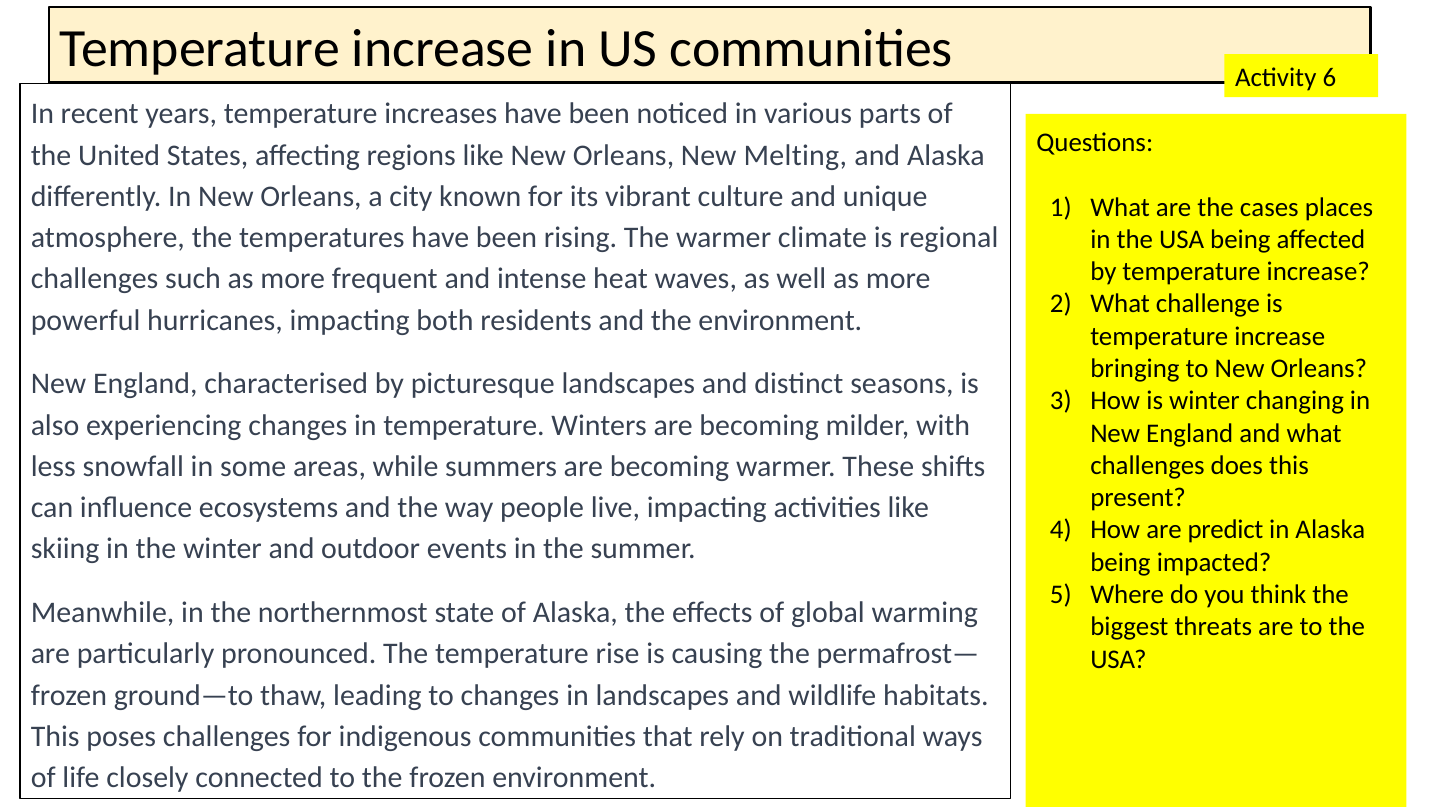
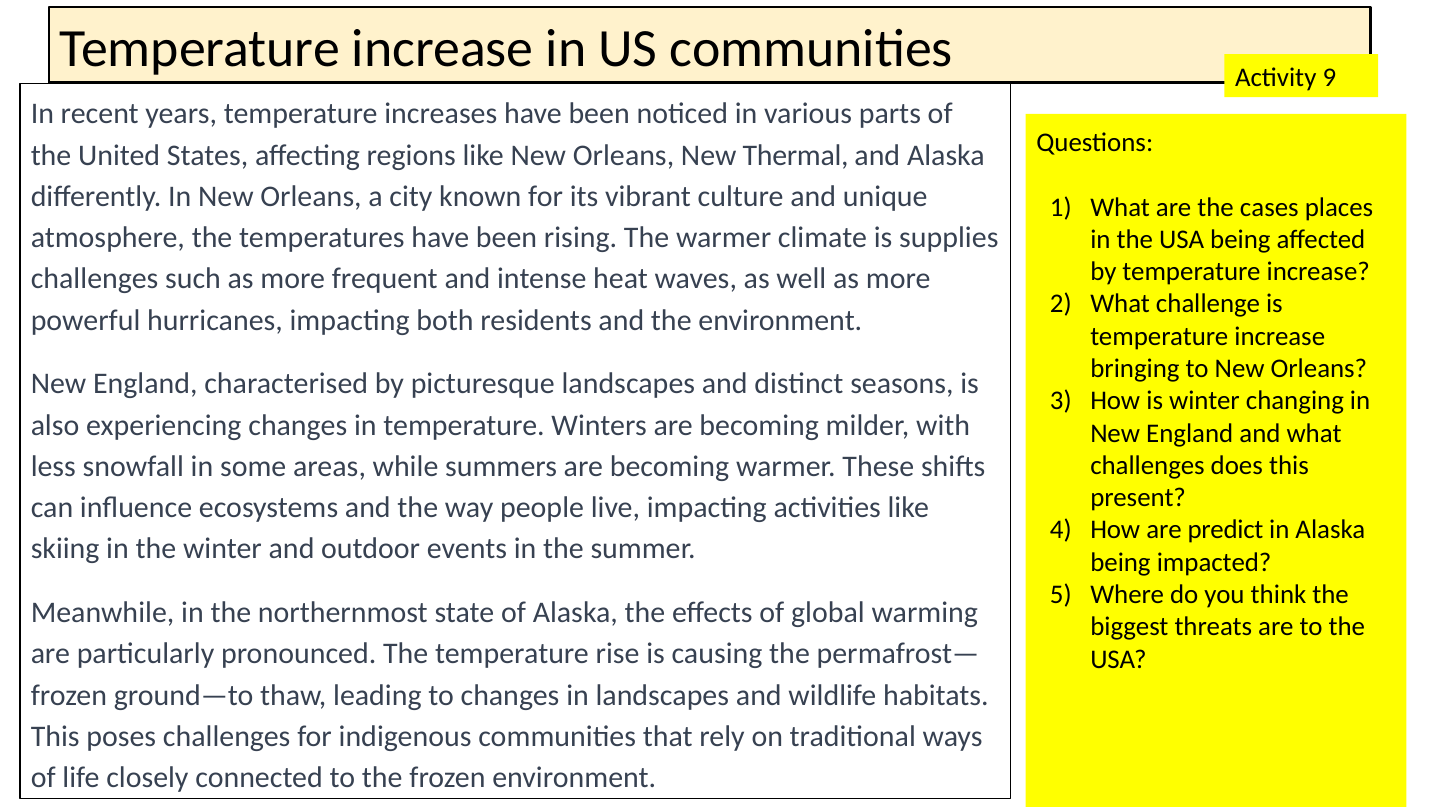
6: 6 -> 9
Melting: Melting -> Thermal
is regional: regional -> supplies
